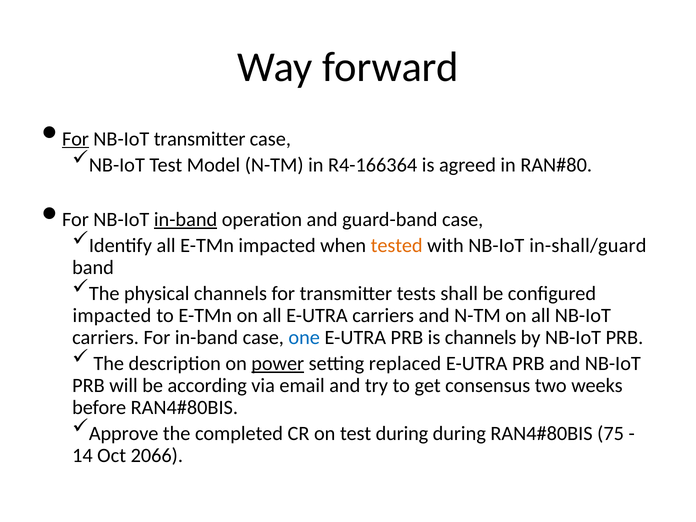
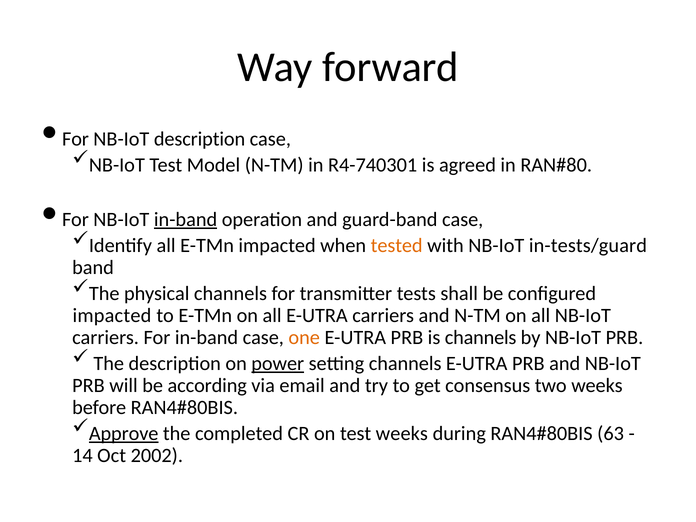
For at (75, 139) underline: present -> none
NB-IoT transmitter: transmitter -> description
R4-166364: R4-166364 -> R4-740301
in-shall/guard: in-shall/guard -> in-tests/guard
one colour: blue -> orange
setting replaced: replaced -> channels
Approve underline: none -> present
test during: during -> weeks
75: 75 -> 63
2066: 2066 -> 2002
